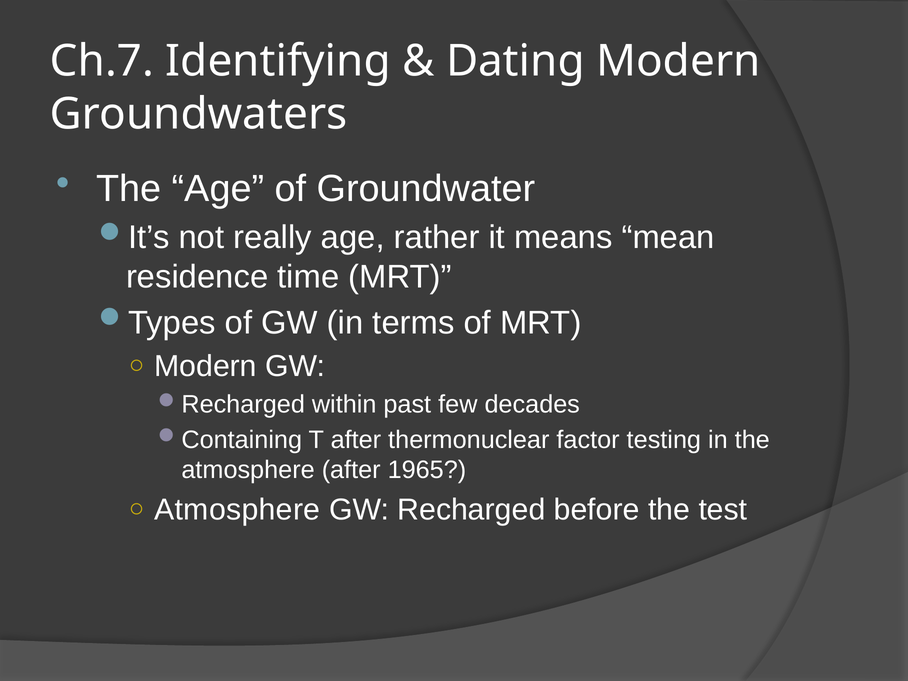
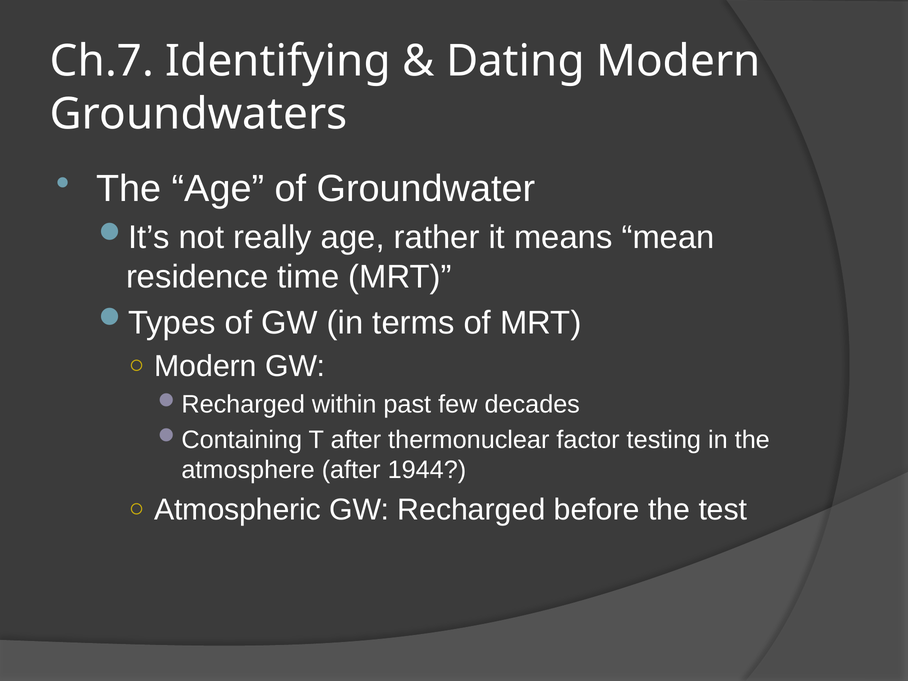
1965: 1965 -> 1944
Atmosphere at (237, 510): Atmosphere -> Atmospheric
